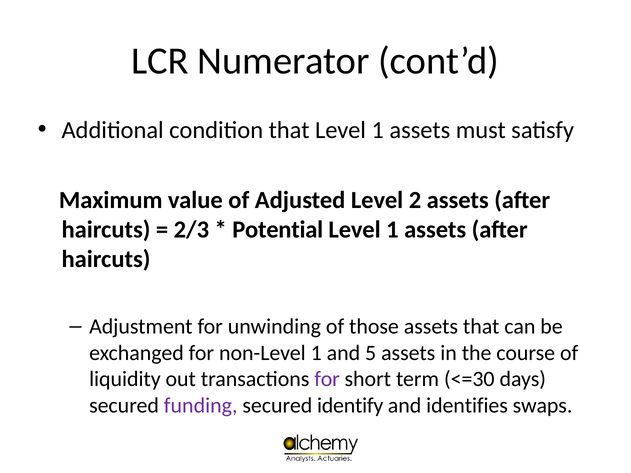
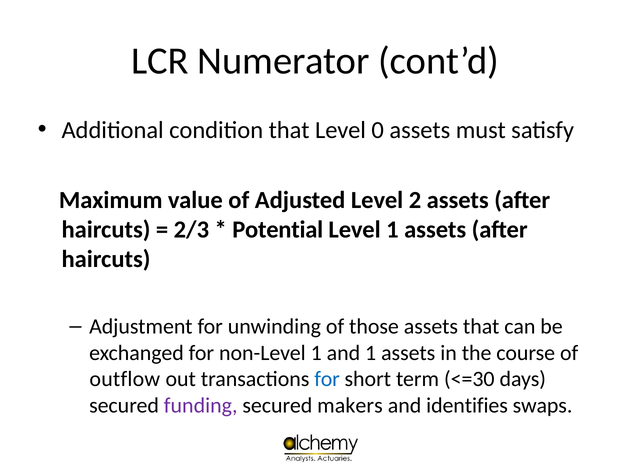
that Level 1: 1 -> 0
and 5: 5 -> 1
liquidity: liquidity -> outflow
for at (327, 379) colour: purple -> blue
identify: identify -> makers
